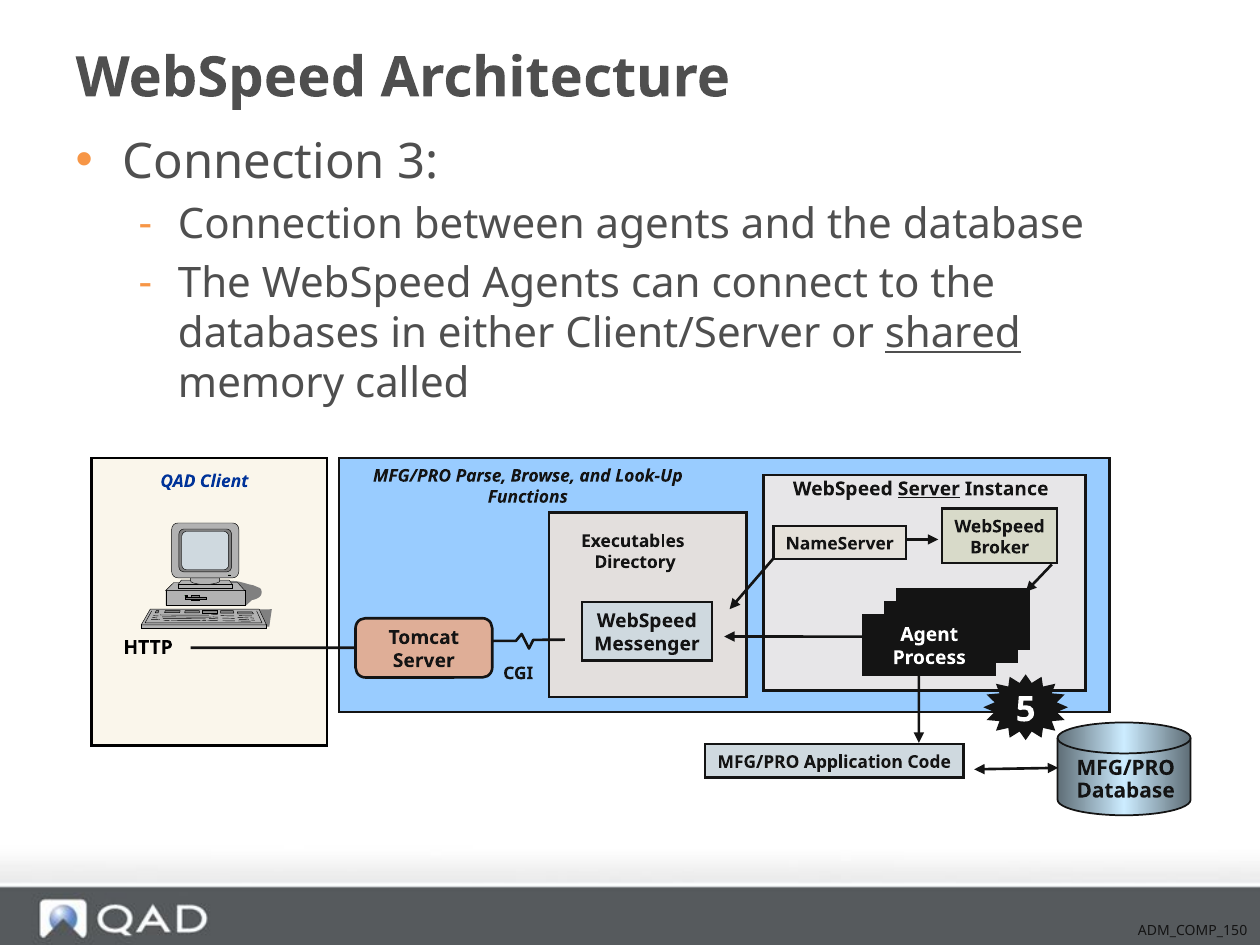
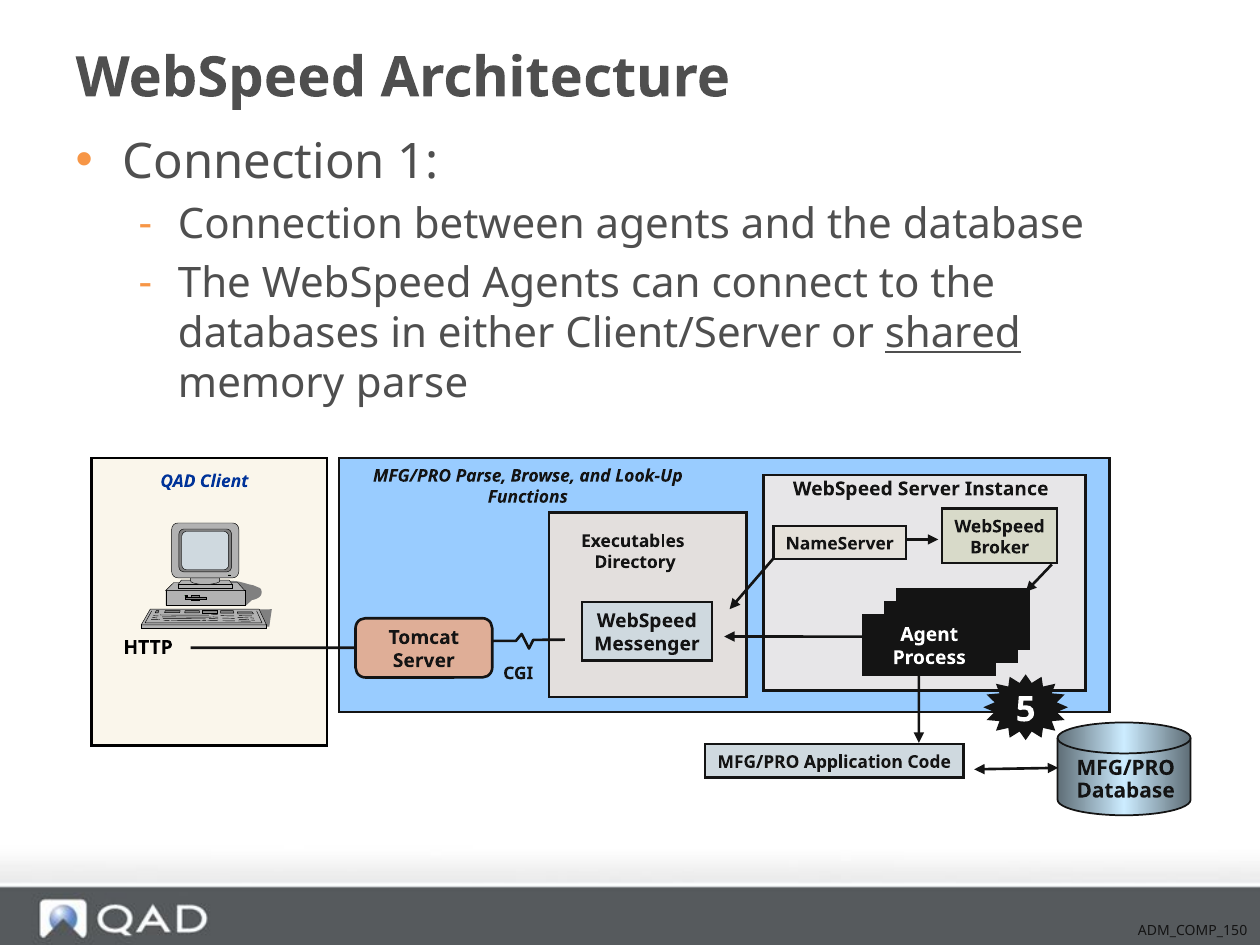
3: 3 -> 1
memory called: called -> parse
Server at (929, 489) underline: present -> none
